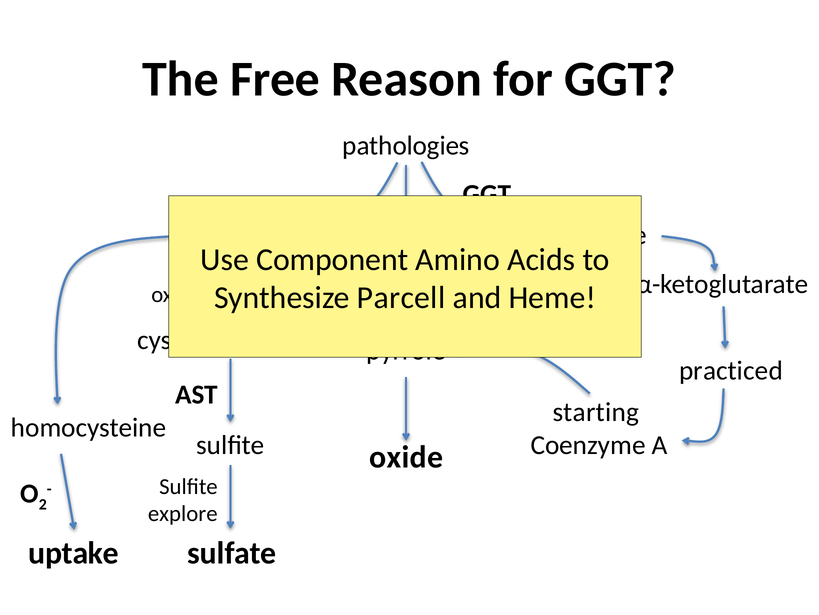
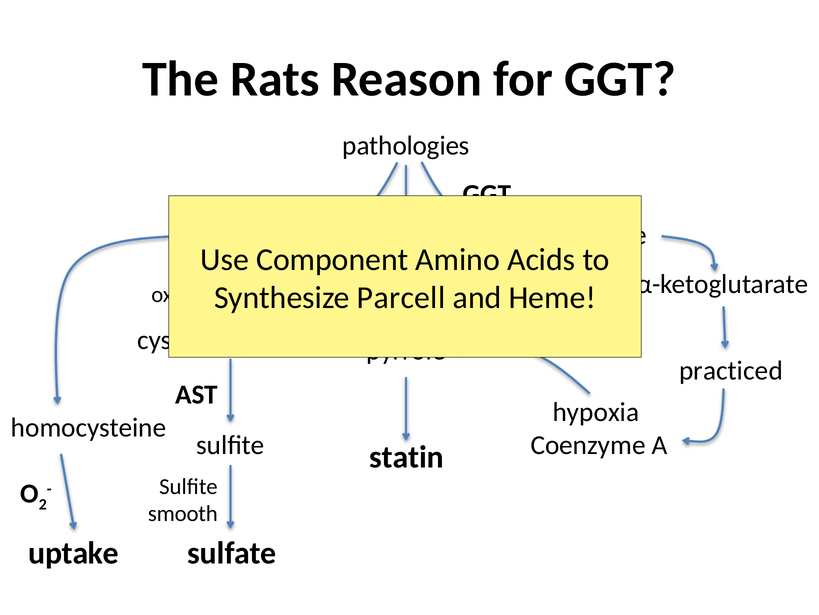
Free: Free -> Rats
starting: starting -> hypoxia
oxide: oxide -> statin
explore: explore -> smooth
